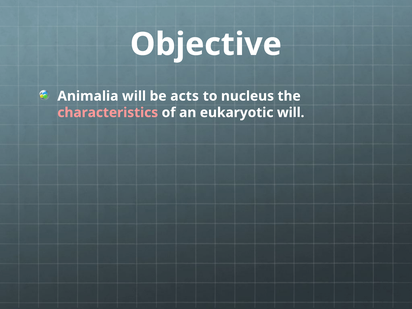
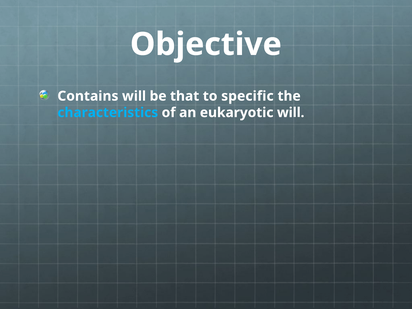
Animalia: Animalia -> Contains
acts: acts -> that
nucleus: nucleus -> specific
characteristics colour: pink -> light blue
